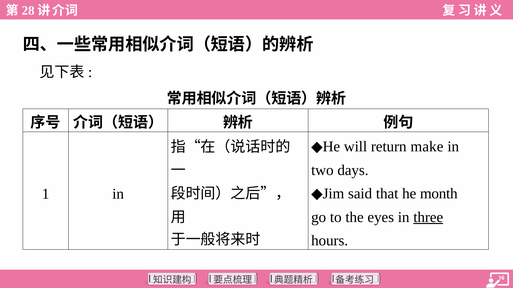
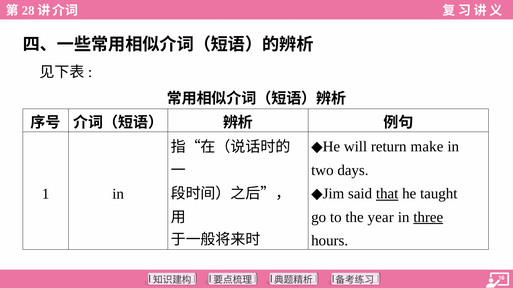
that underline: none -> present
month: month -> taught
eyes: eyes -> year
